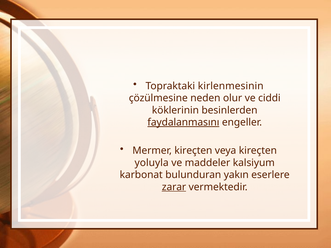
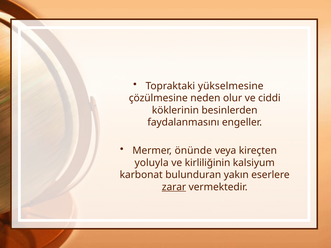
kirlenmesinin: kirlenmesinin -> yükselmesine
faydalanmasını underline: present -> none
Mermer kireçten: kireçten -> önünde
maddeler: maddeler -> kirliliğinin
